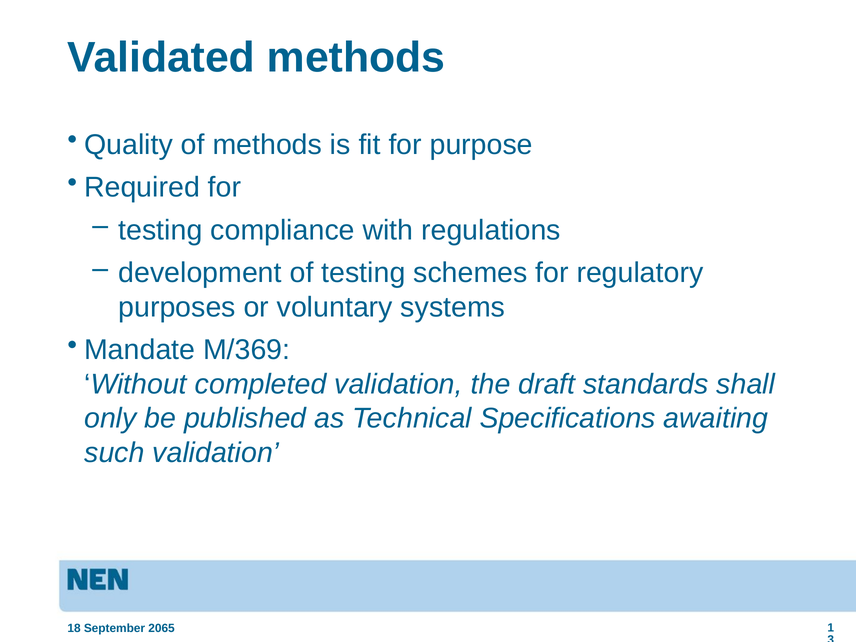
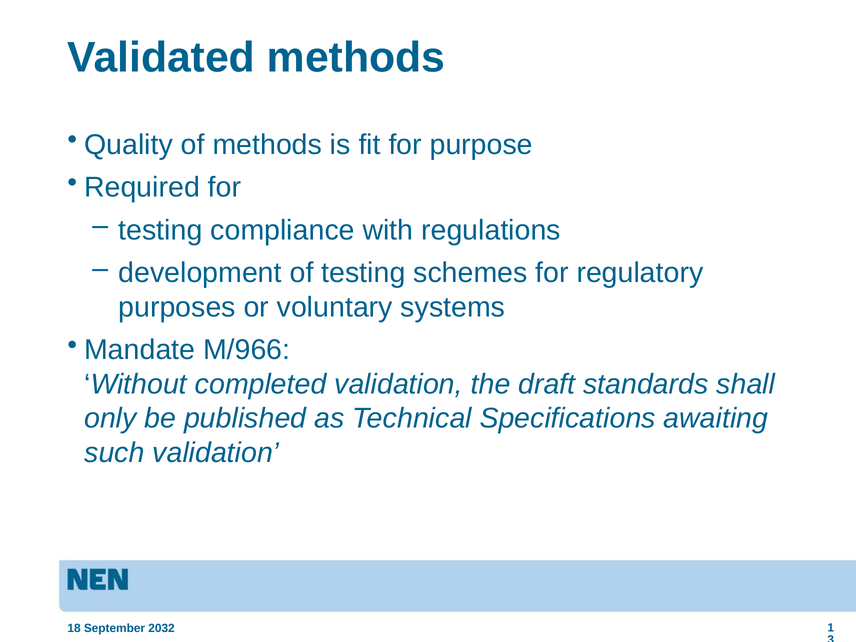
M/369: M/369 -> M/966
2065: 2065 -> 2032
